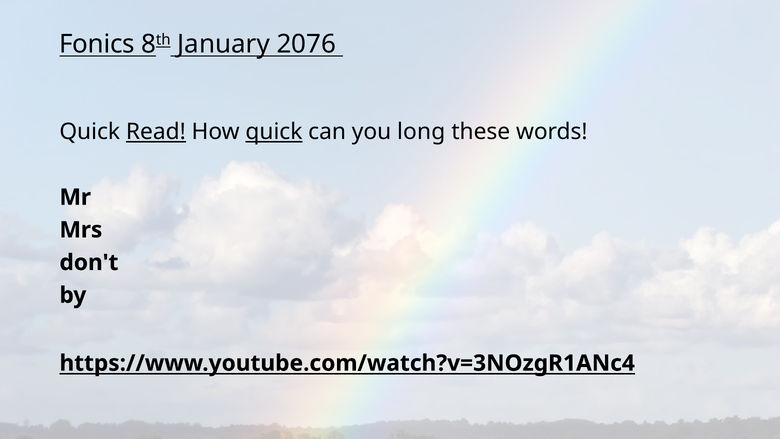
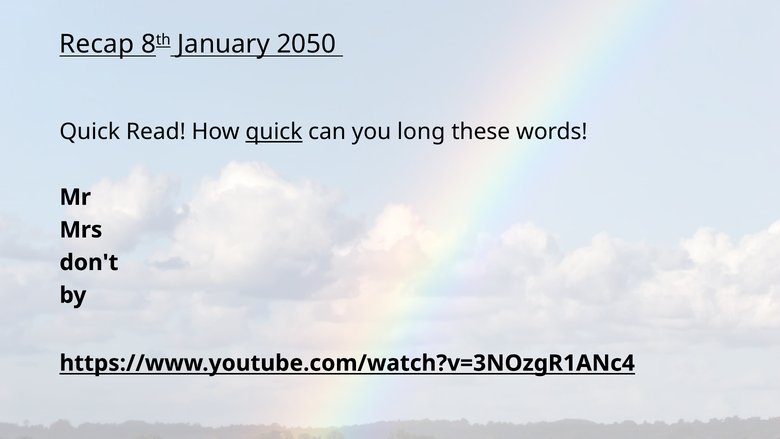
Fonics: Fonics -> Recap
2076: 2076 -> 2050
Read underline: present -> none
